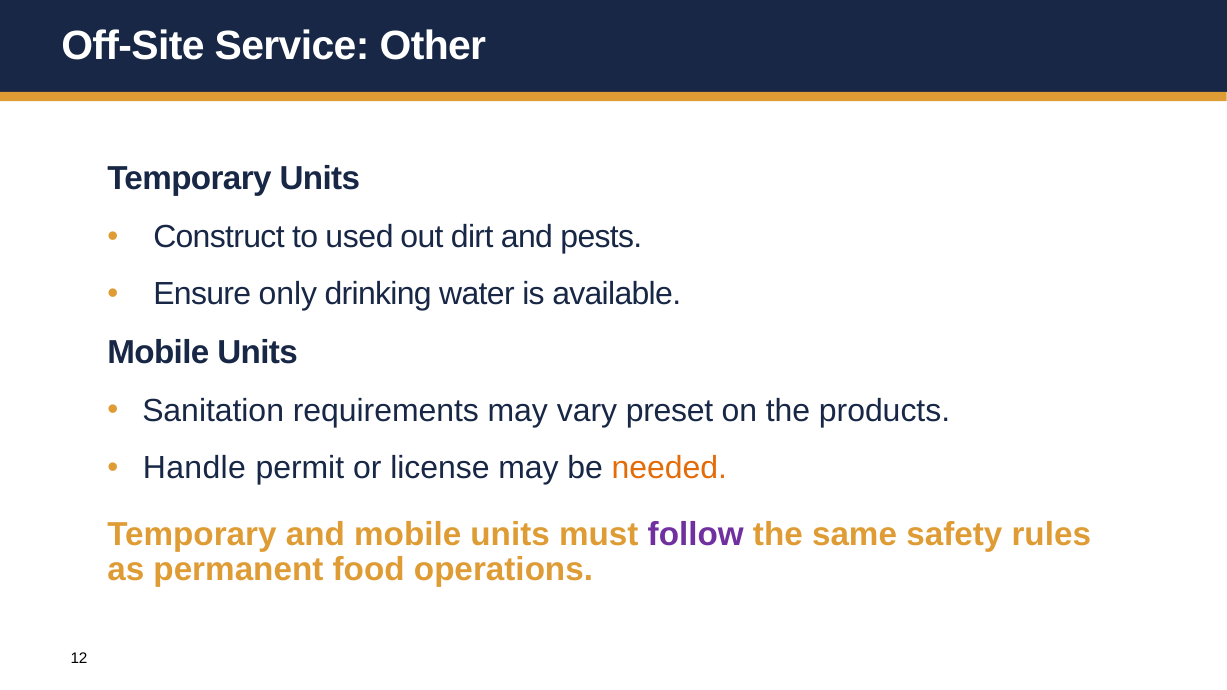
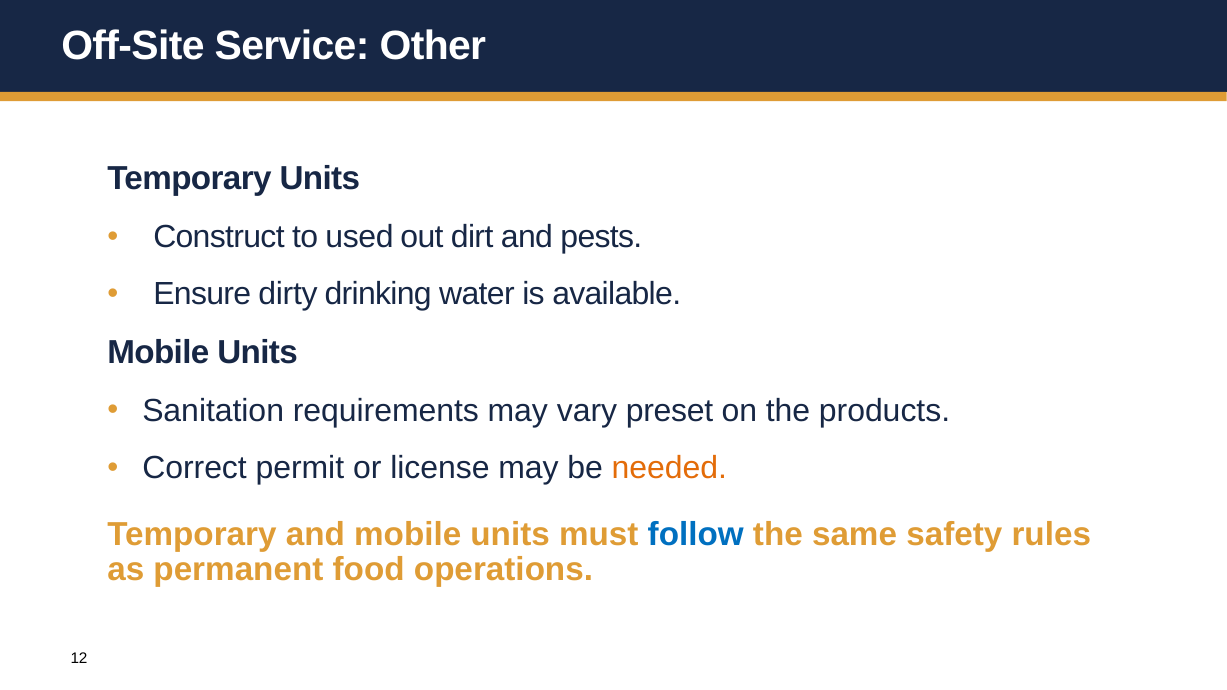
only: only -> dirty
Handle: Handle -> Correct
follow colour: purple -> blue
